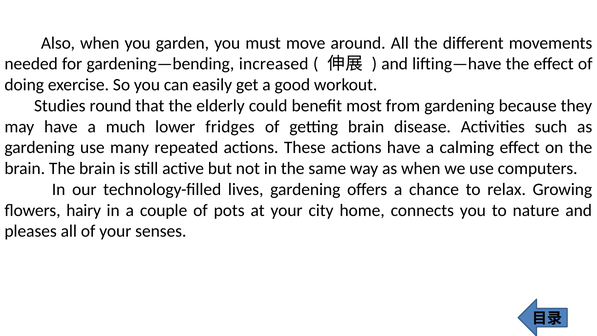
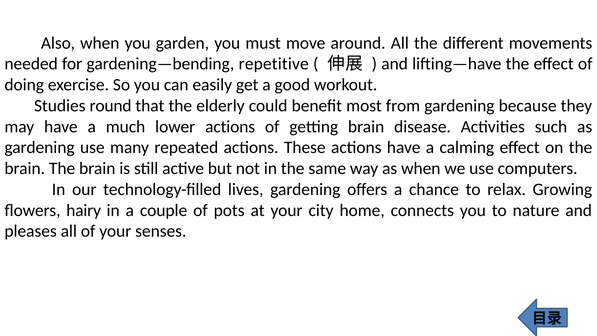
increased: increased -> repetitive
lower fridges: fridges -> actions
